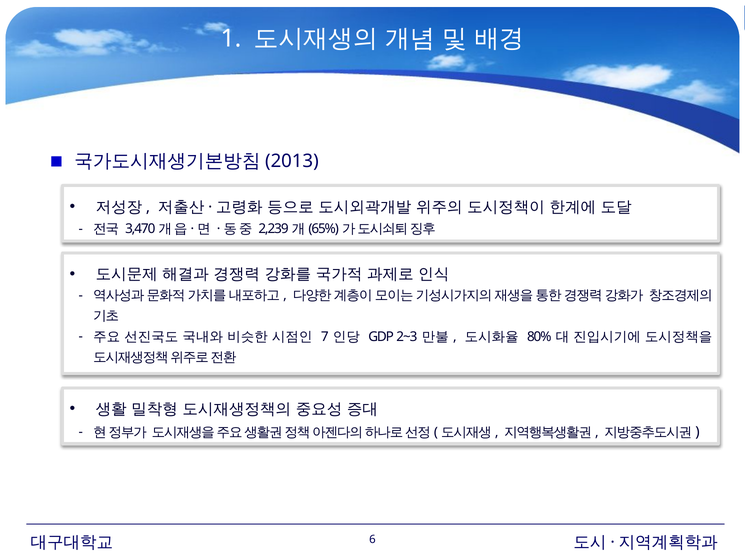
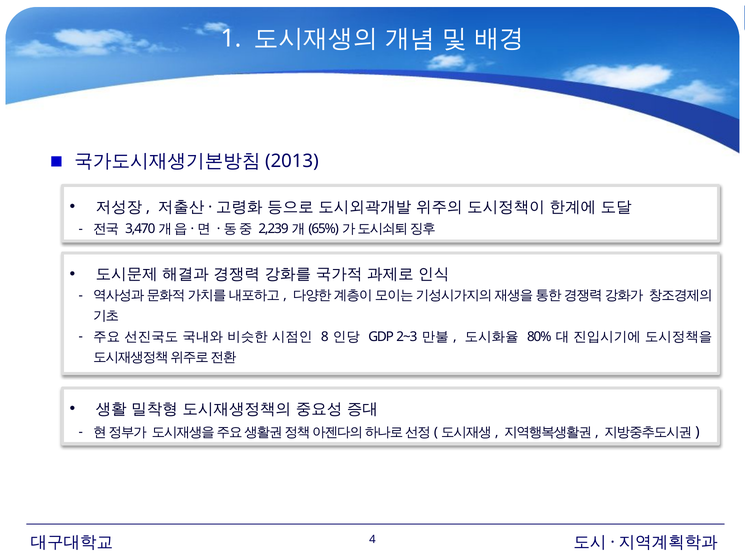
7: 7 -> 8
6: 6 -> 4
